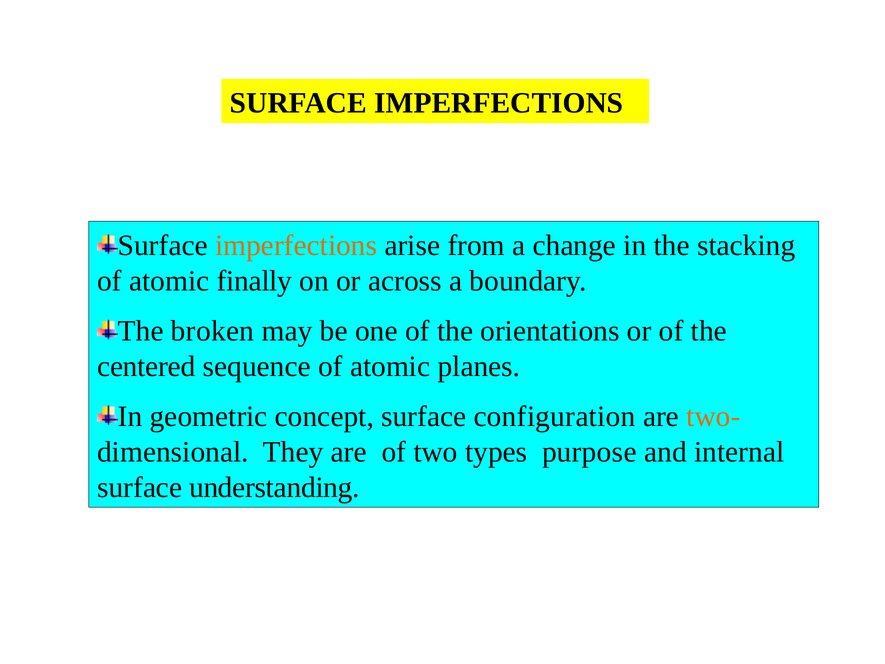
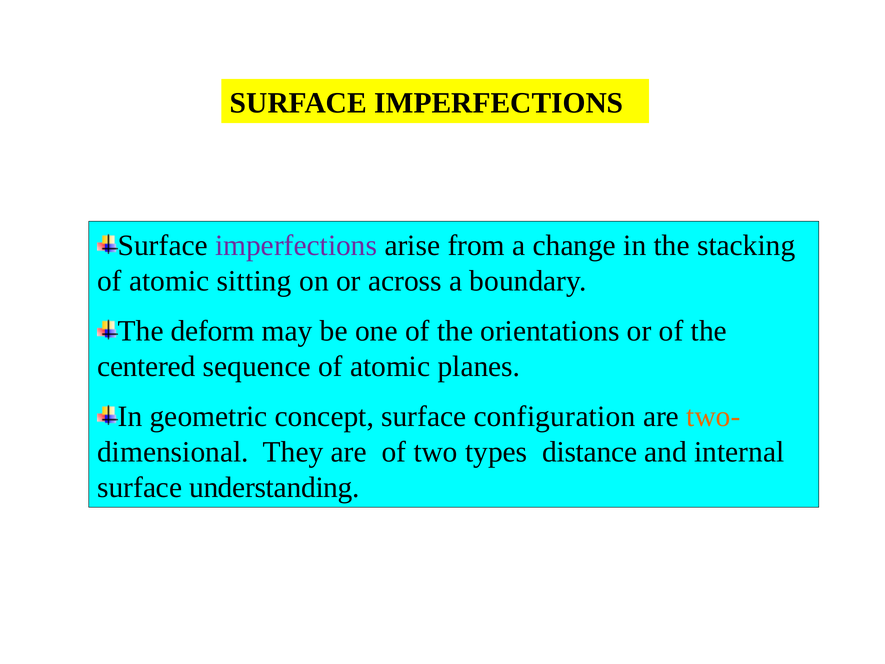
imperfections at (296, 245) colour: orange -> purple
finally: finally -> sitting
broken: broken -> deform
purpose: purpose -> distance
